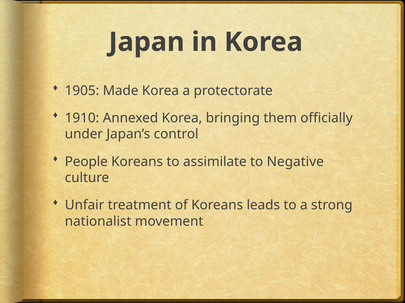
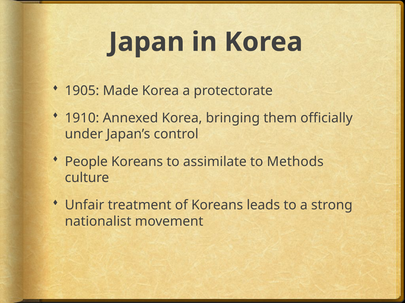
Negative: Negative -> Methods
